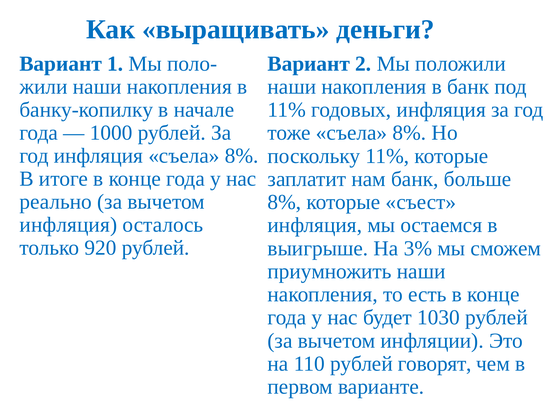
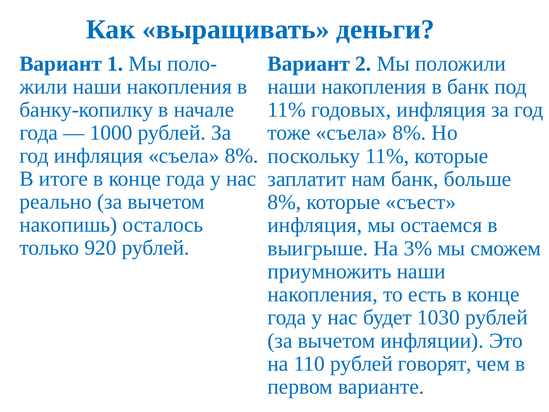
инфляция at (68, 225): инфляция -> накопишь
